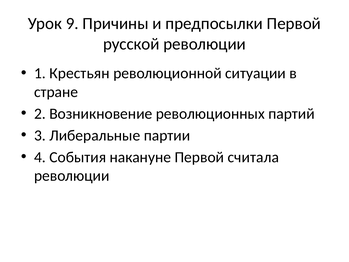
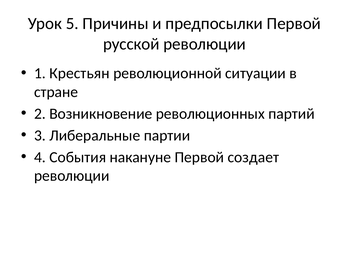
9: 9 -> 5
считала: считала -> создает
